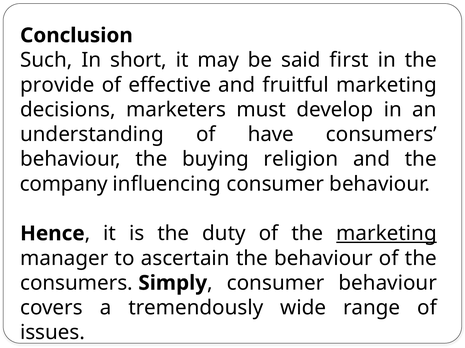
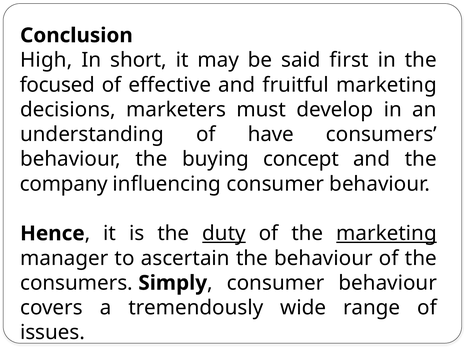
Such: Such -> High
provide: provide -> focused
religion: religion -> concept
duty underline: none -> present
